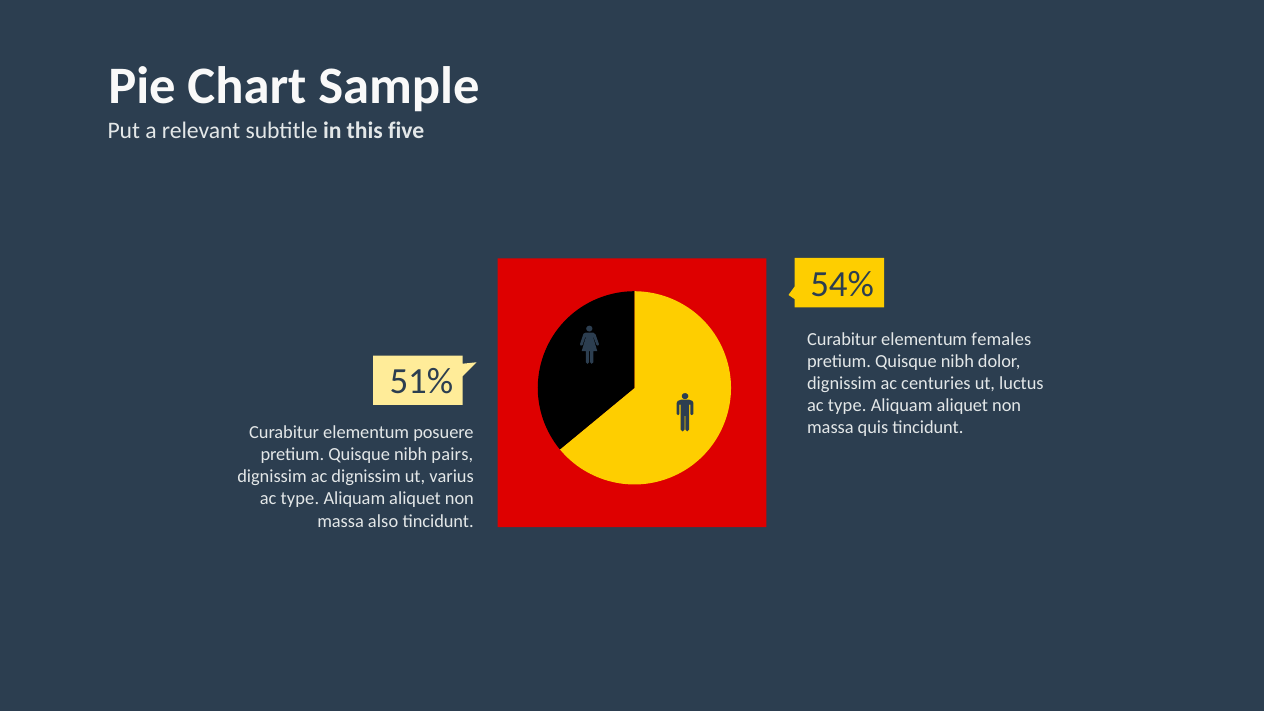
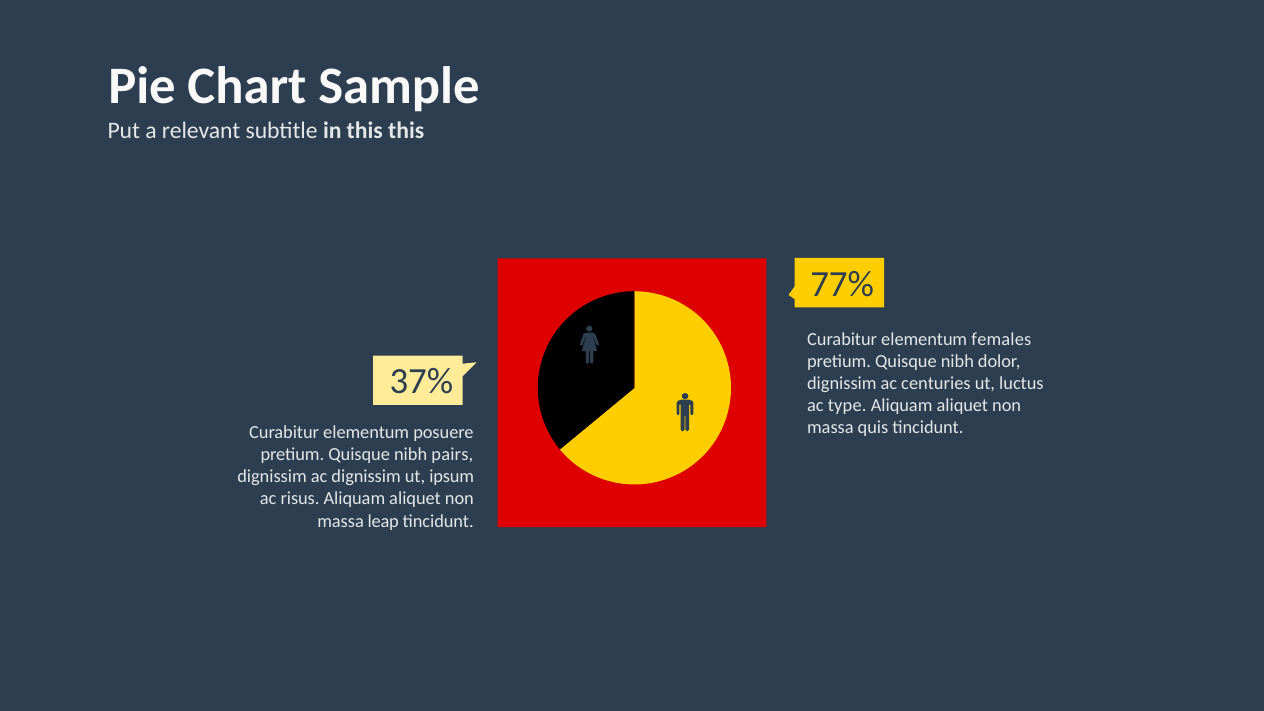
this five: five -> this
54%: 54% -> 77%
51%: 51% -> 37%
varius: varius -> ipsum
type at (300, 499): type -> risus
also: also -> leap
